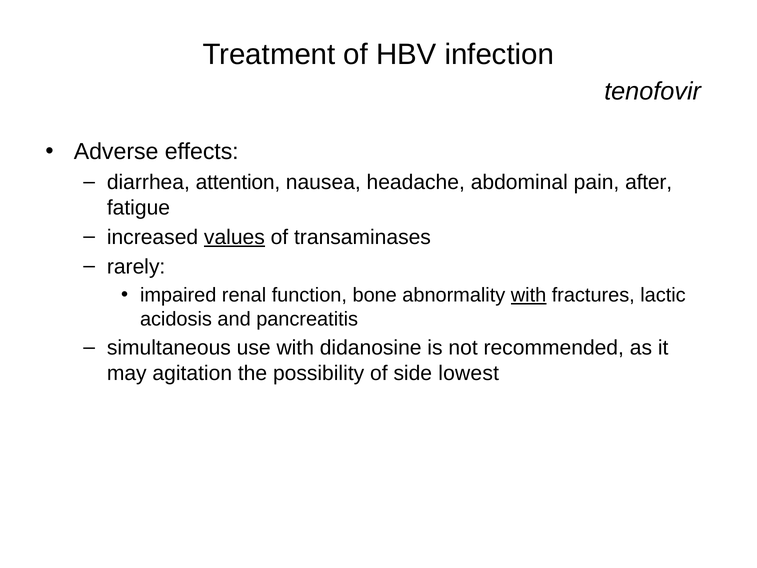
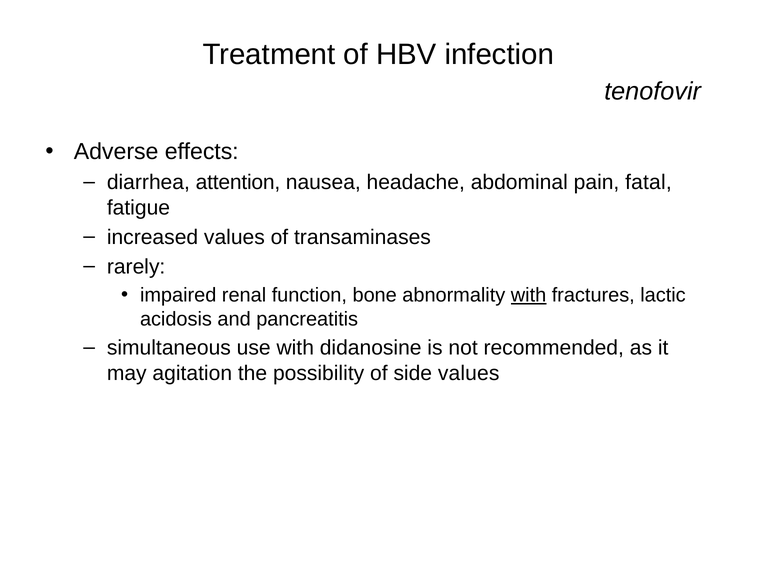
after: after -> fatal
values at (234, 237) underline: present -> none
side lowest: lowest -> values
